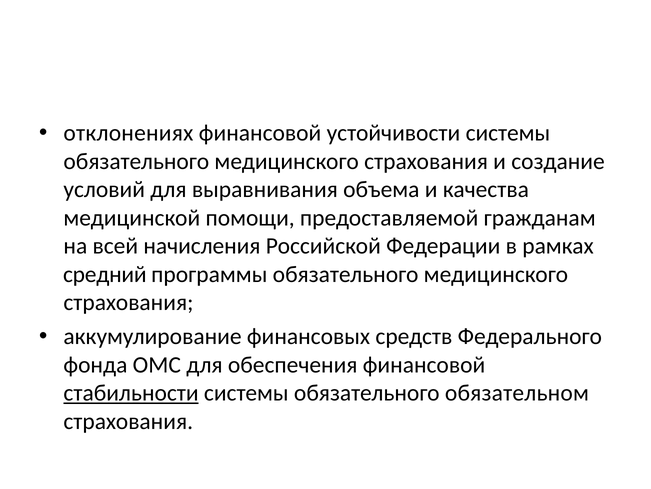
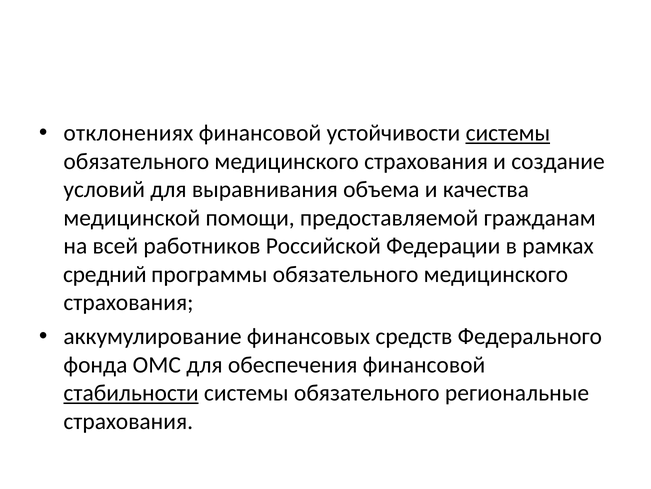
системы at (508, 133) underline: none -> present
начисления: начисления -> работников
обязательном: обязательном -> региональные
